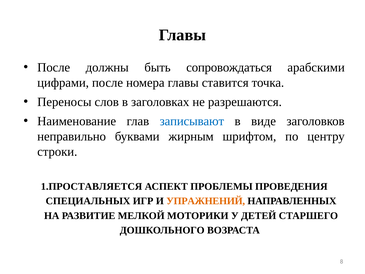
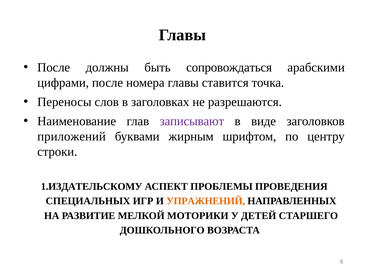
записывают colour: blue -> purple
неправильно: неправильно -> приложений
1.ПРОСТАВЛЯЕТСЯ: 1.ПРОСТАВЛЯЕТСЯ -> 1.ИЗДАТЕЛЬСКОМУ
